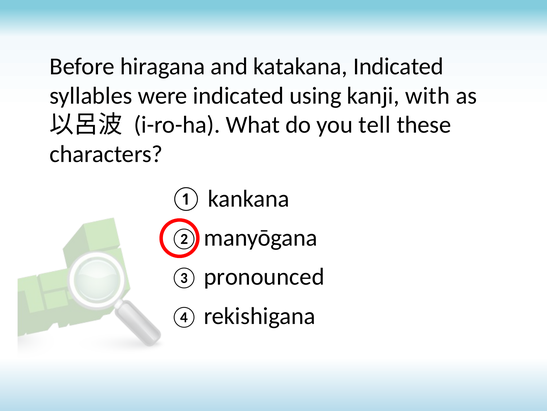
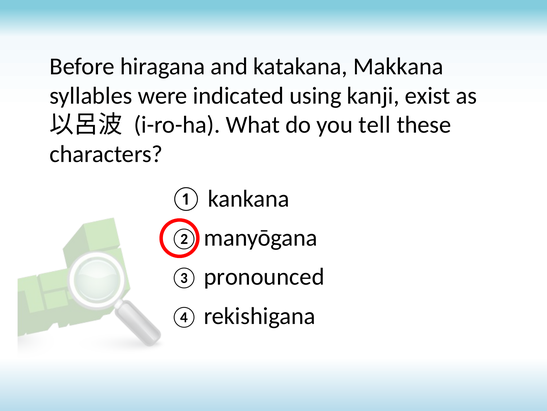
katakana Indicated: Indicated -> Makkana
with: with -> exist
